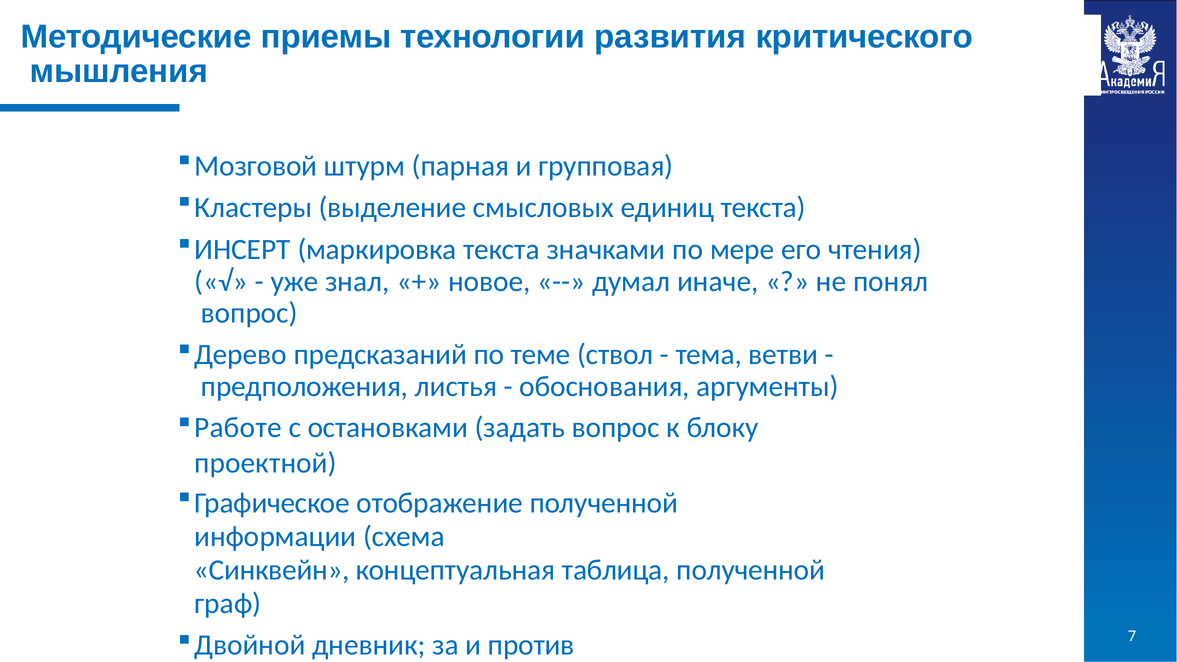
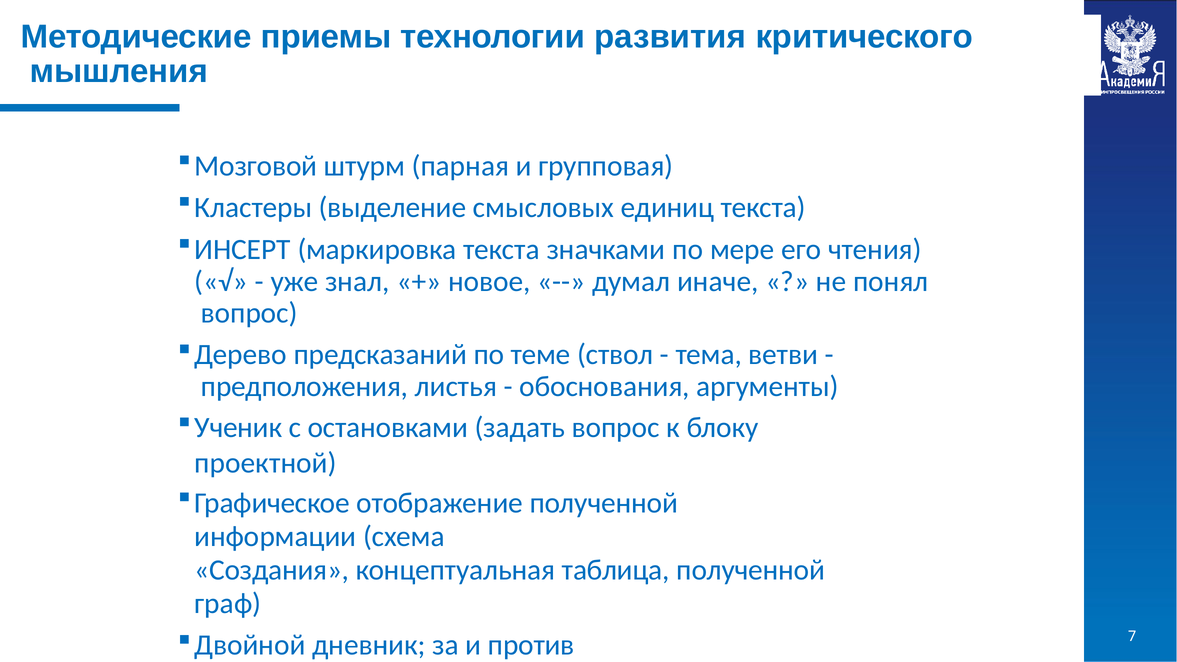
Работе: Работе -> Ученик
Синквейн at (272, 570): Синквейн -> Создания
